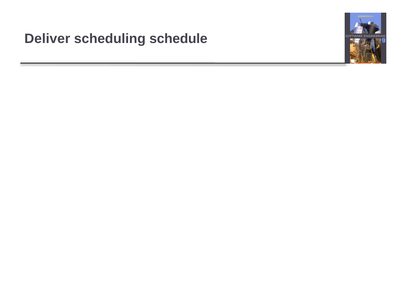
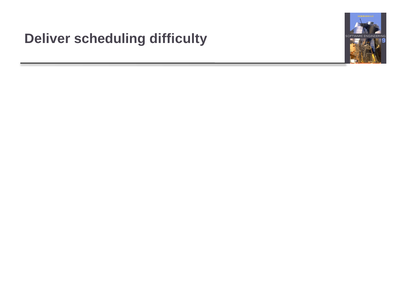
schedule: schedule -> difficulty
